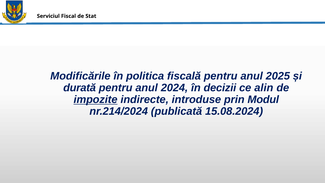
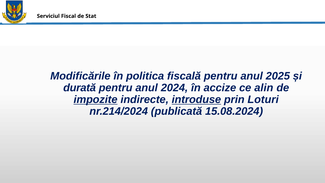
decizii: decizii -> accize
introduse underline: none -> present
Modul: Modul -> Loturi
